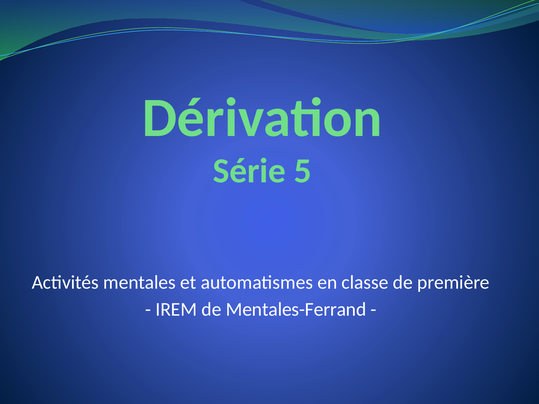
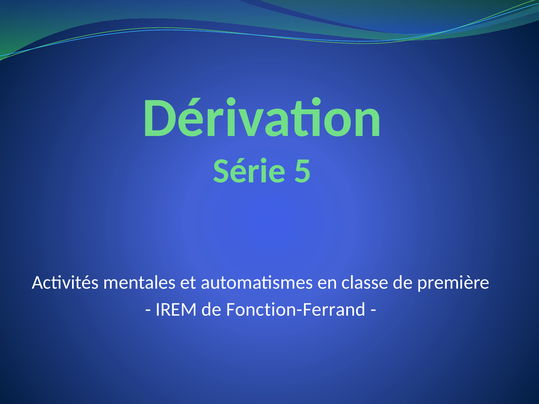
Mentales-Ferrand: Mentales-Ferrand -> Fonction-Ferrand
